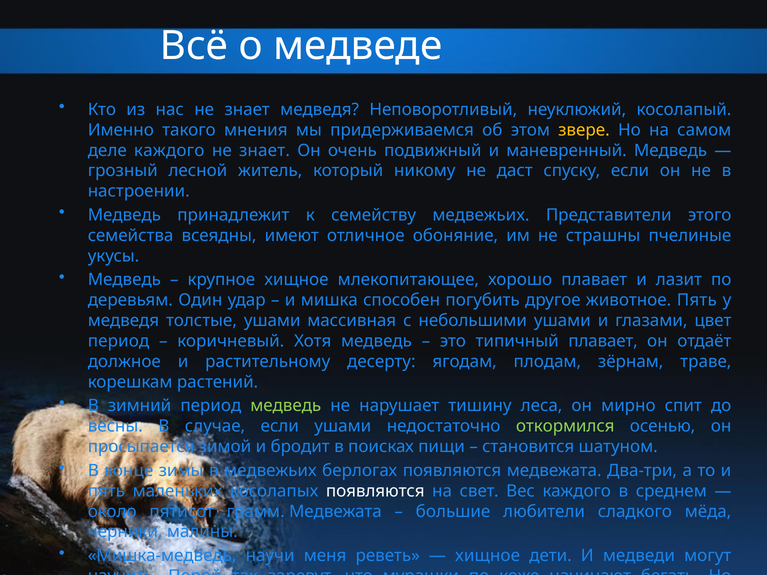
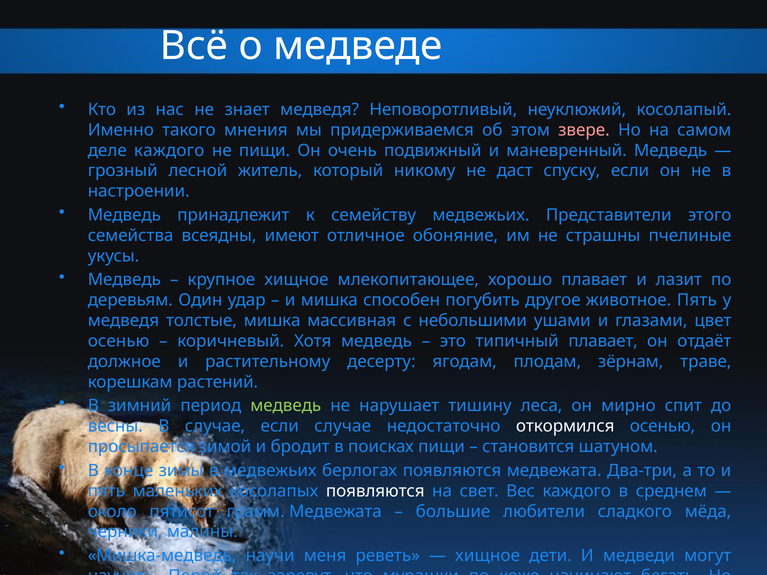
звере colour: yellow -> pink
знает at (264, 150): знает -> пищи
толстые ушами: ушами -> мишка
период at (119, 341): период -> осенью
если ушами: ушами -> случае
откормился colour: light green -> white
